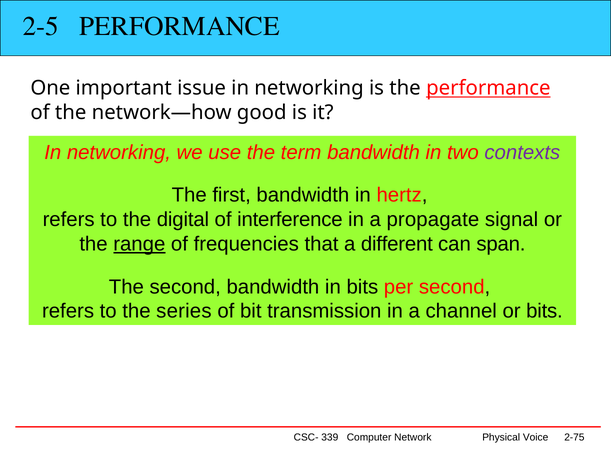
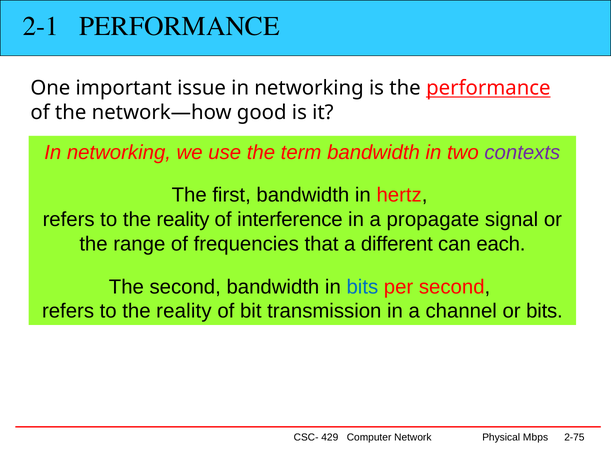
2-5: 2-5 -> 2-1
digital at (183, 220): digital -> reality
range underline: present -> none
span: span -> each
bits at (362, 287) colour: black -> blue
series at (184, 311): series -> reality
339: 339 -> 429
Voice: Voice -> Mbps
